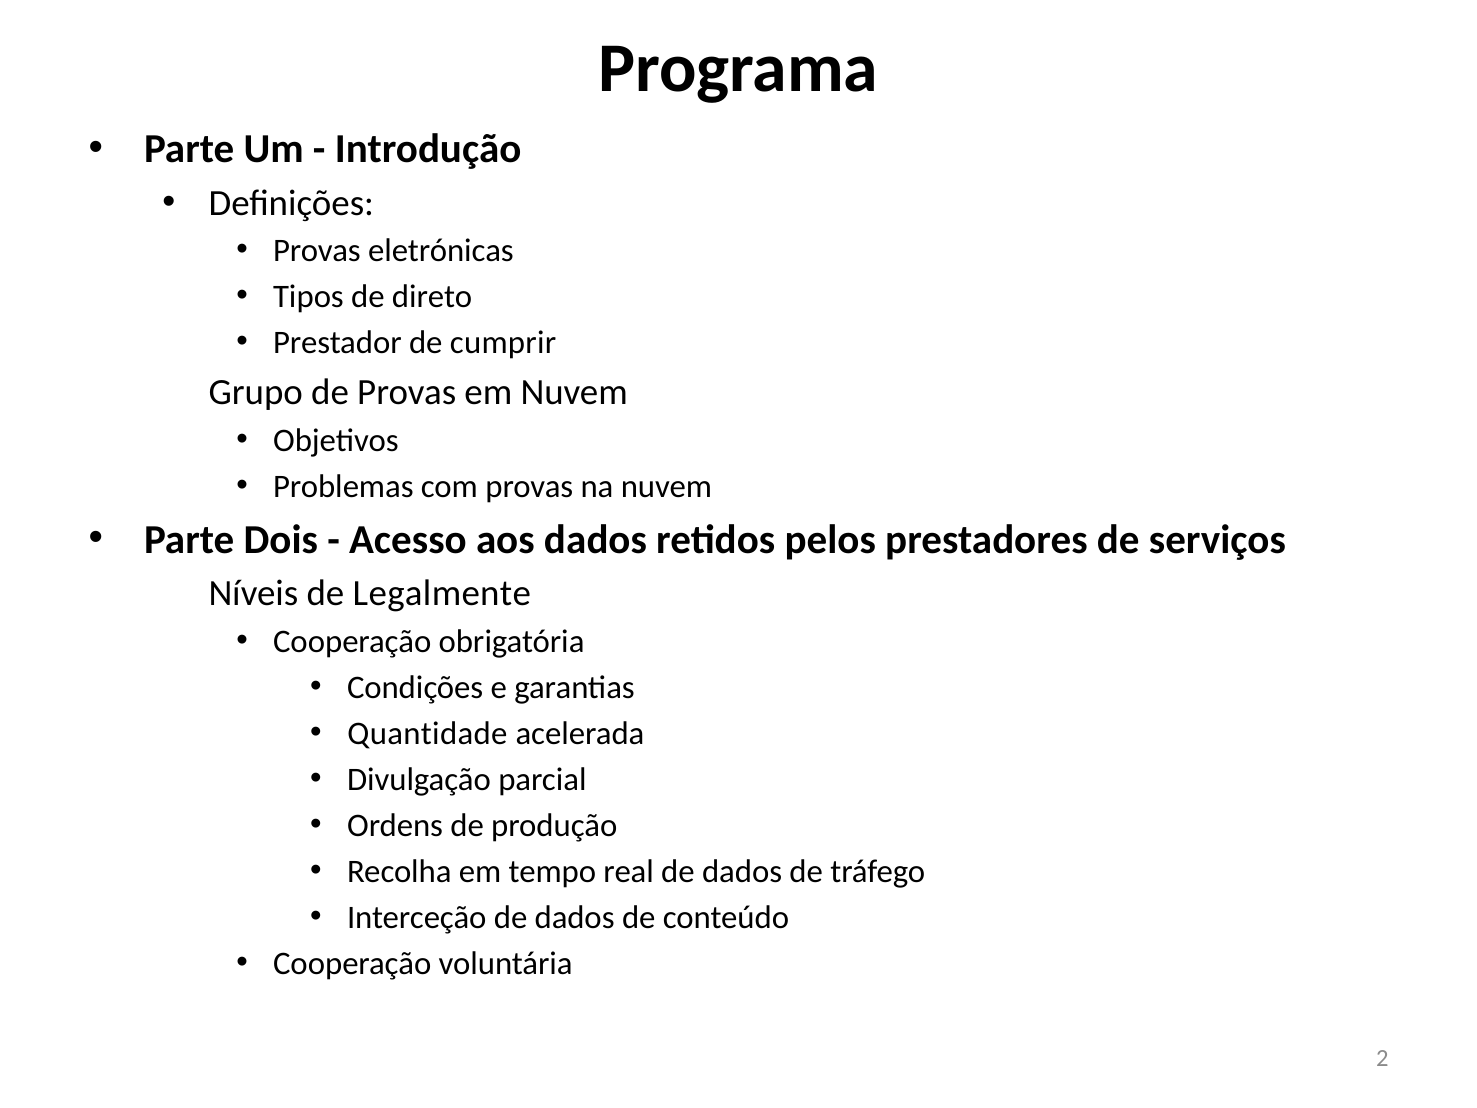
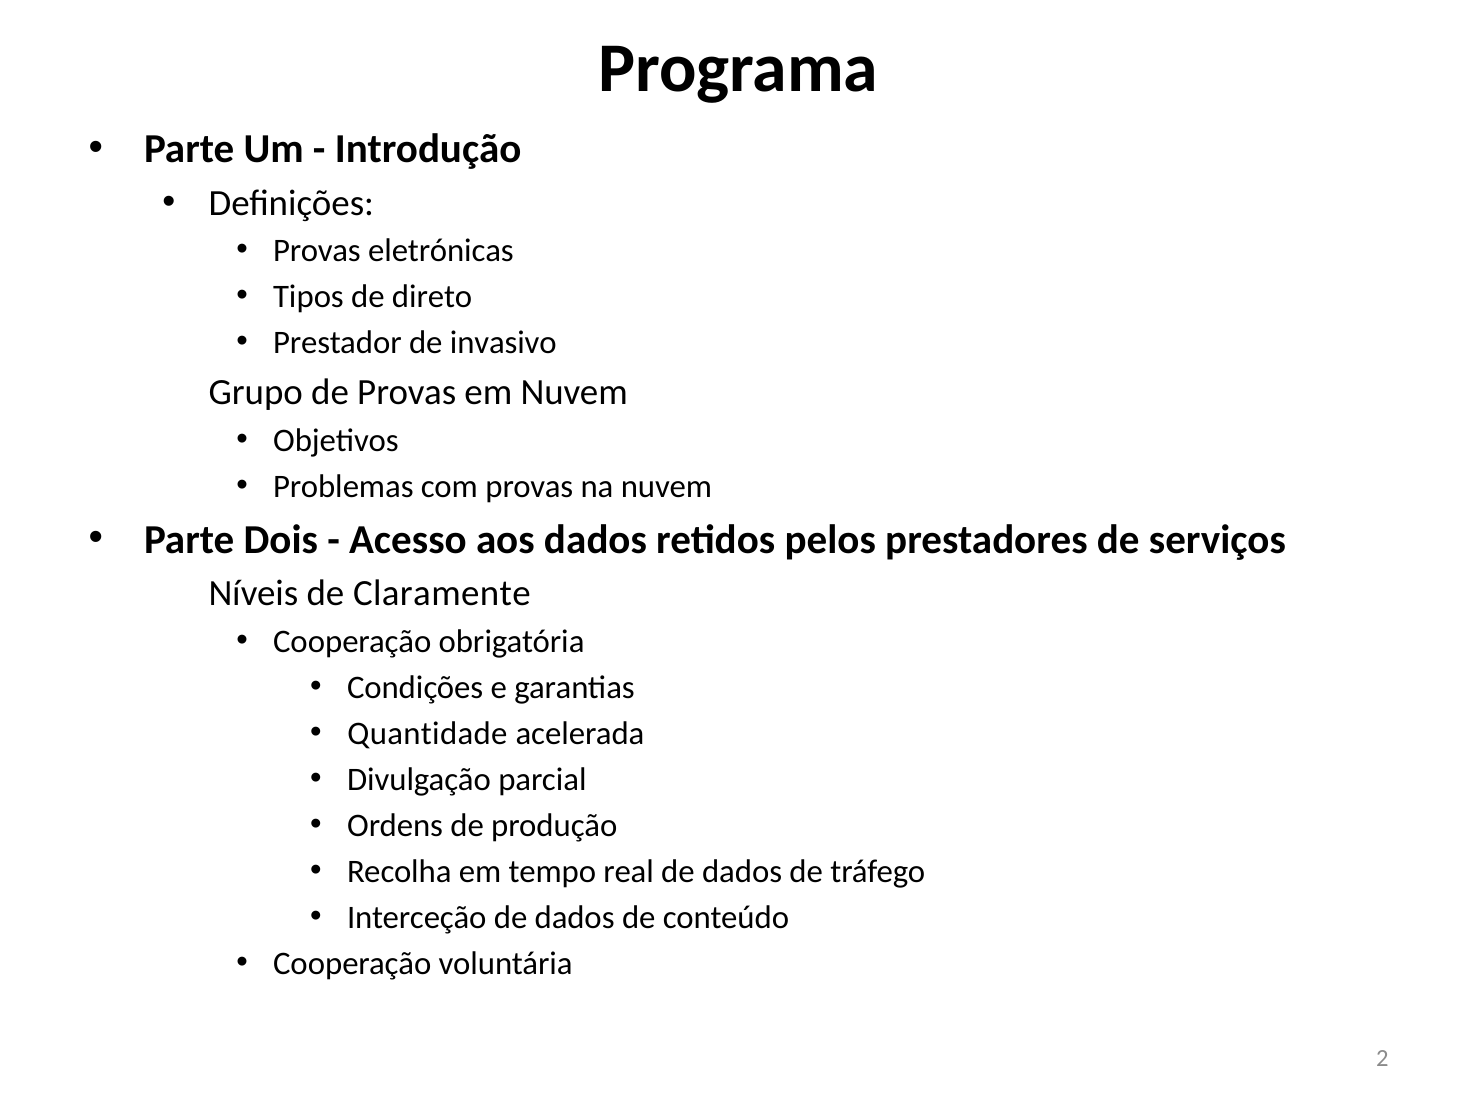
cumprir: cumprir -> invasivo
Legalmente: Legalmente -> Claramente
